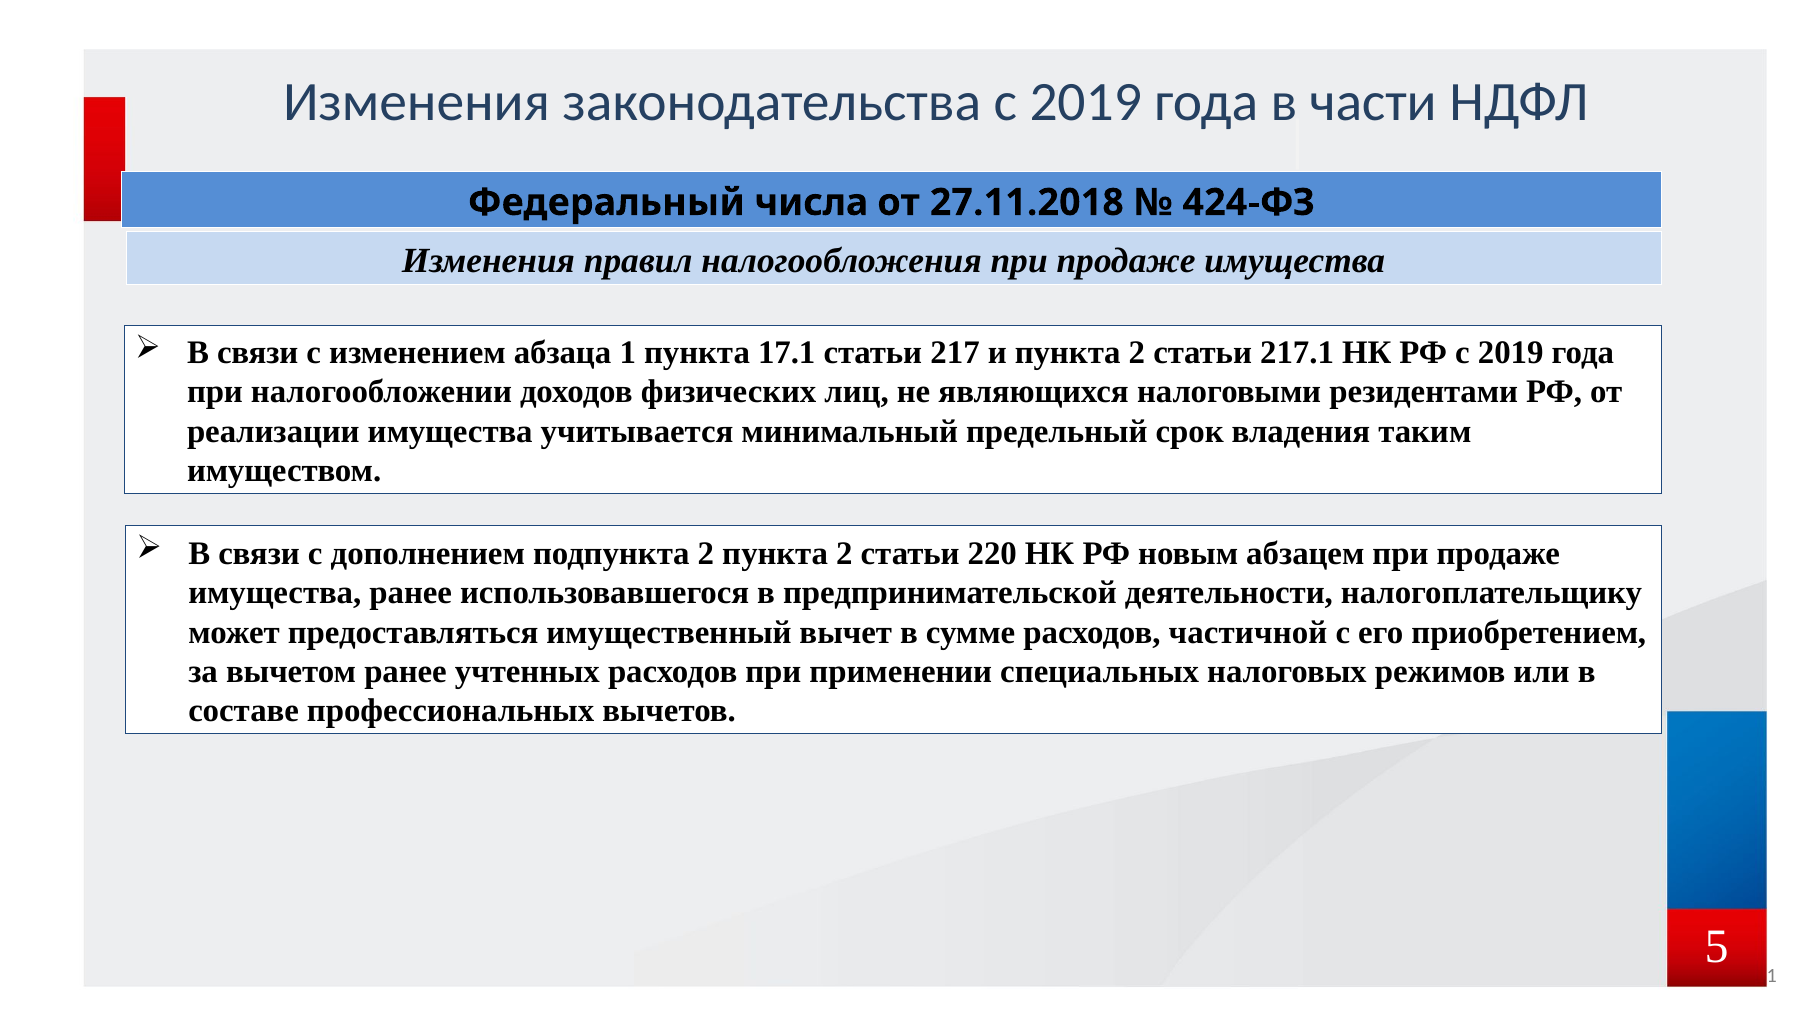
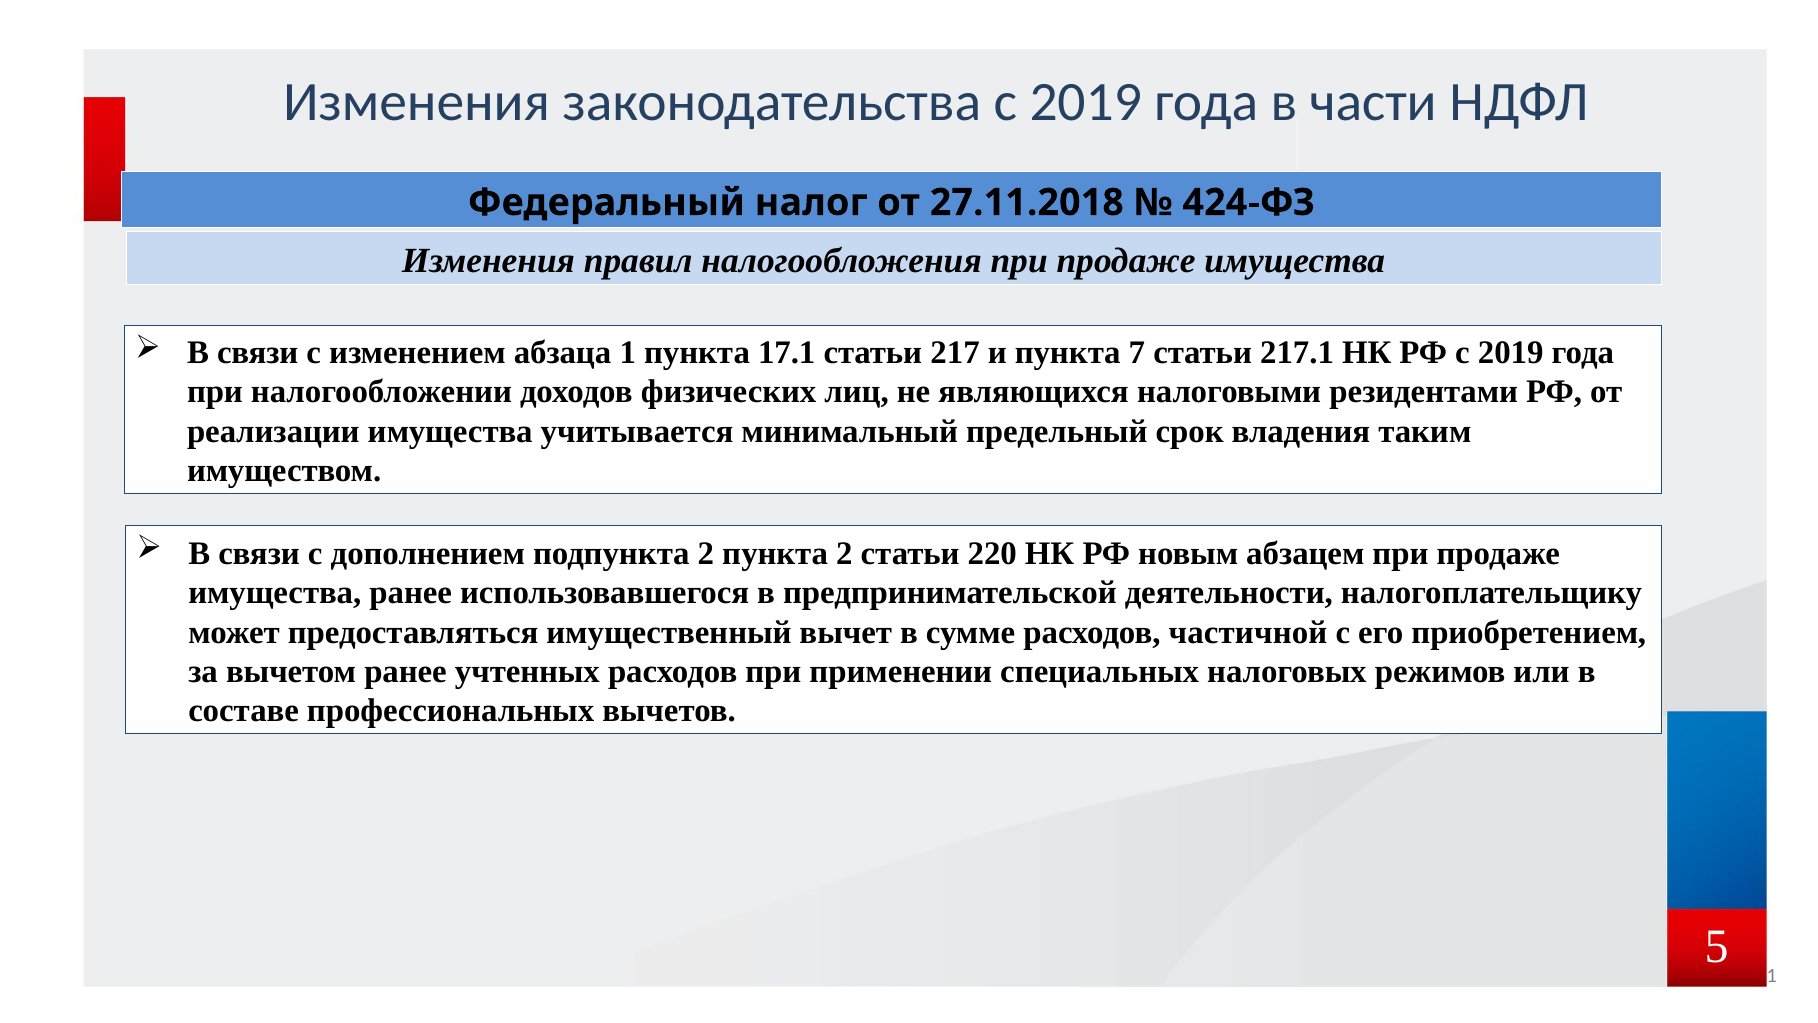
числа: числа -> налог
и пункта 2: 2 -> 7
